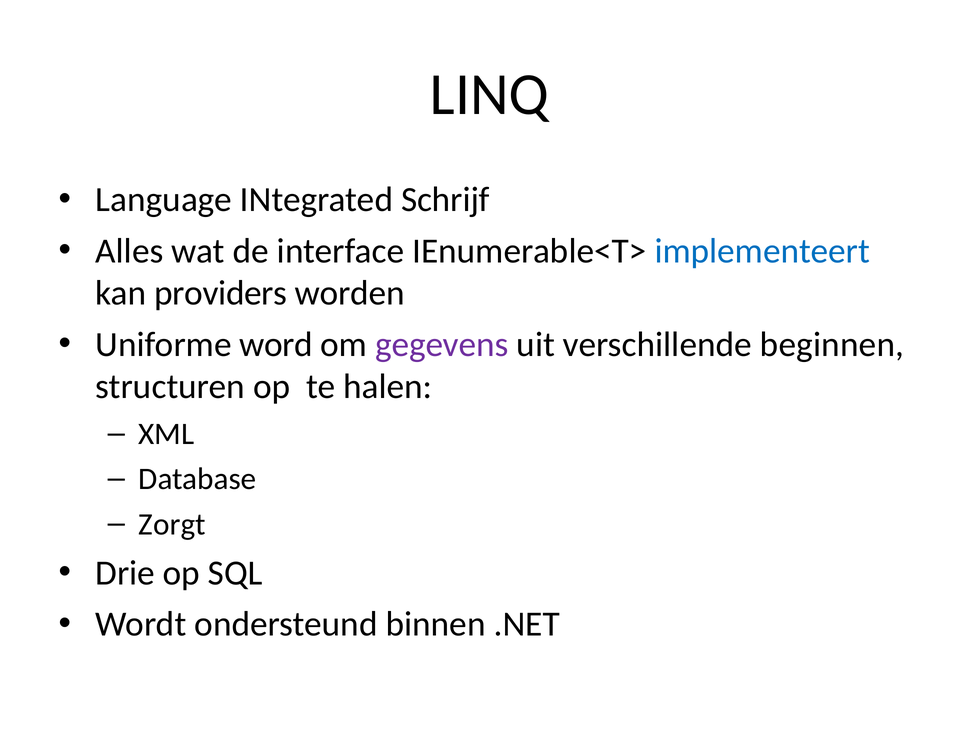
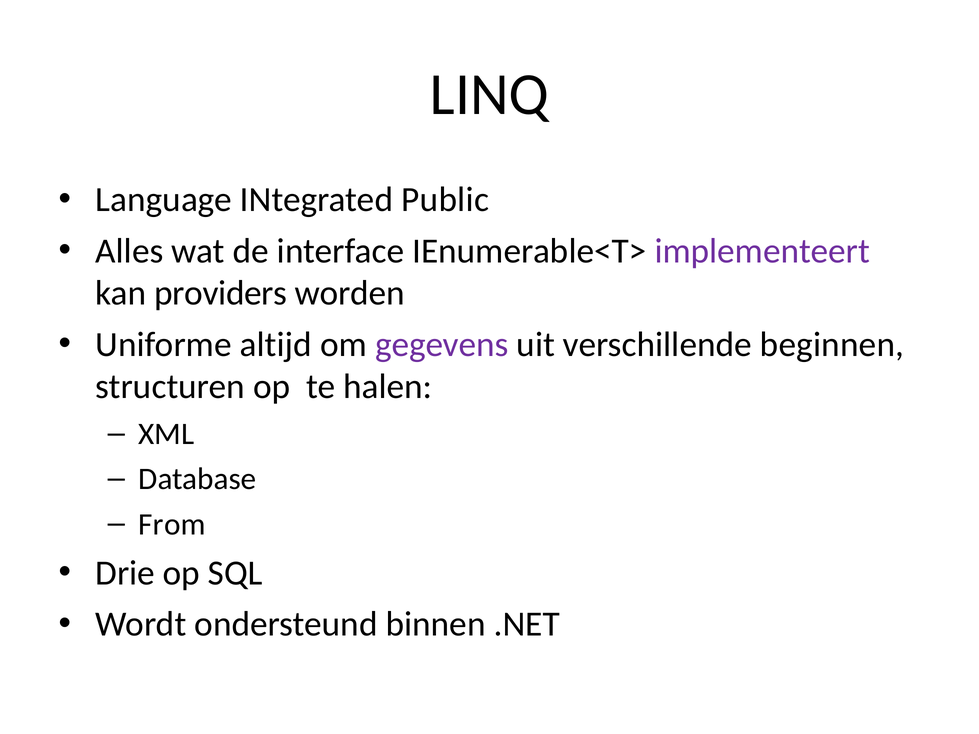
Schrijf: Schrijf -> Public
implementeert colour: blue -> purple
word: word -> altijd
Zorgt: Zorgt -> From
